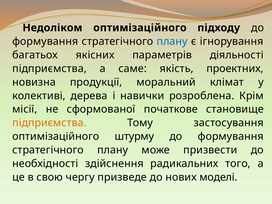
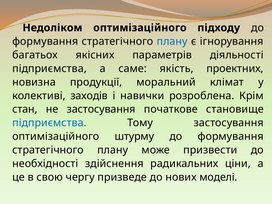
дерева: дерева -> заходів
місії: місії -> стан
не сформованої: сформованої -> застосування
підприємства at (49, 123) colour: orange -> blue
того: того -> ціни
